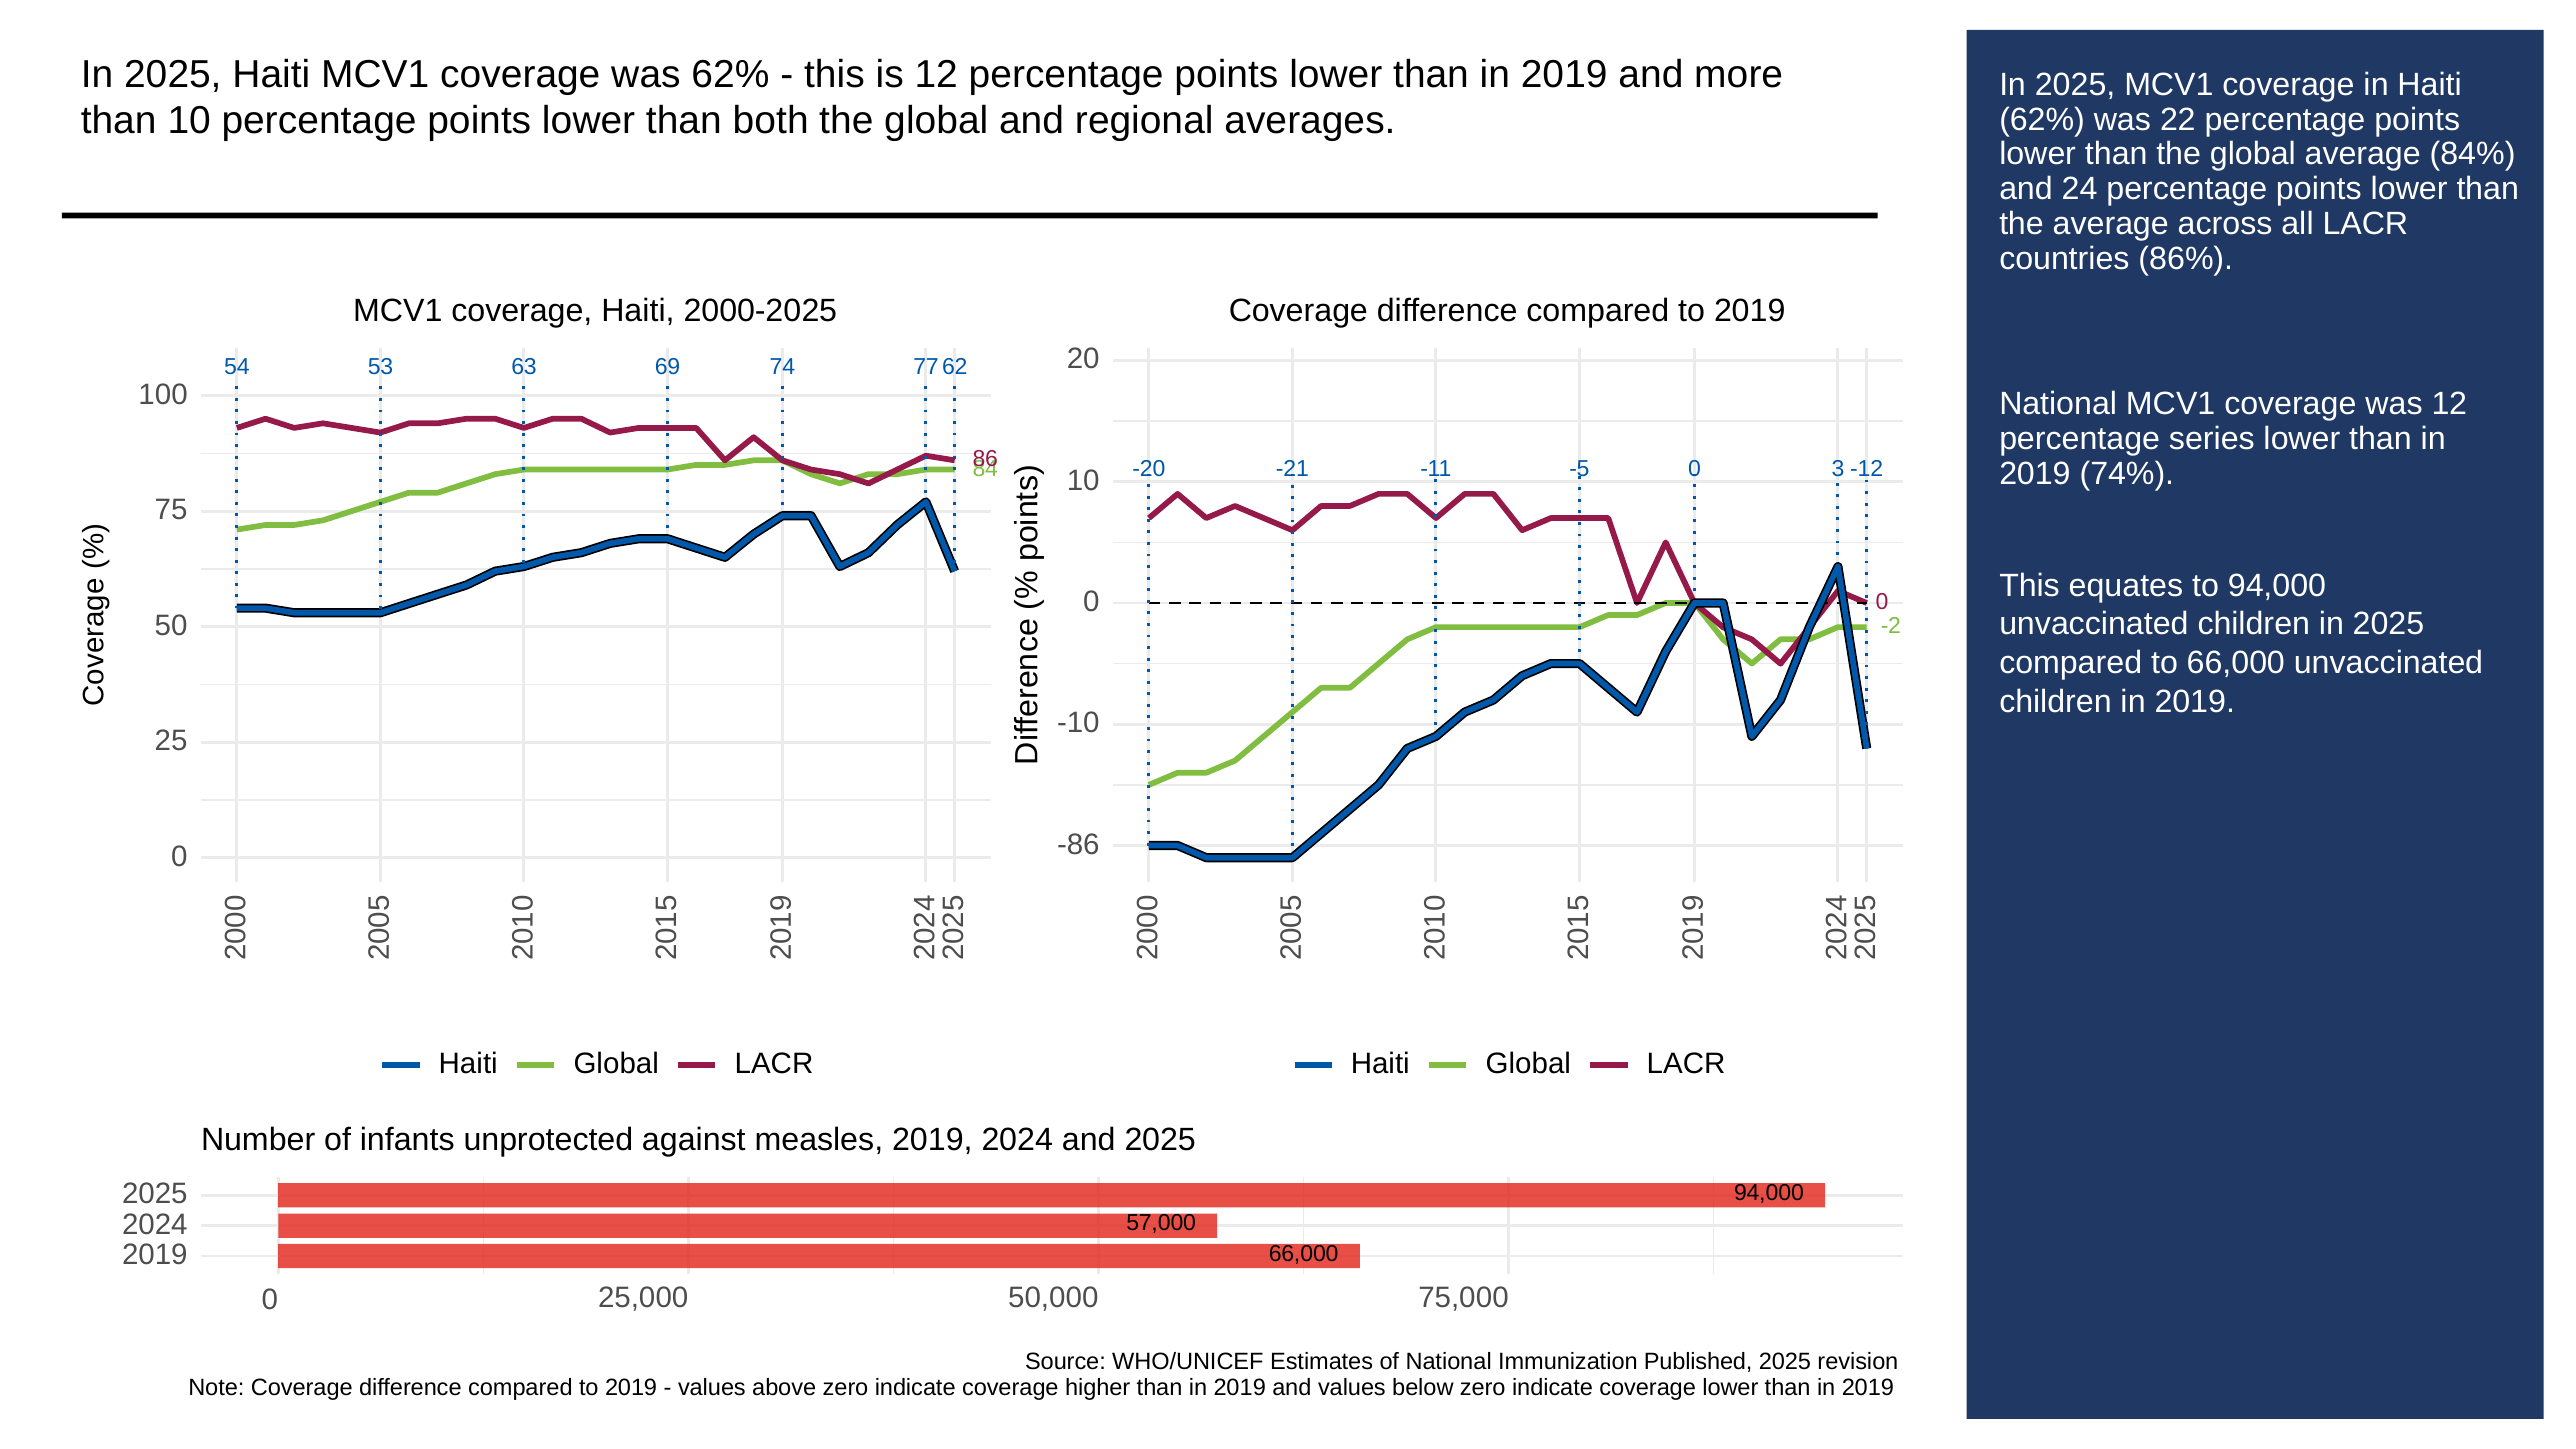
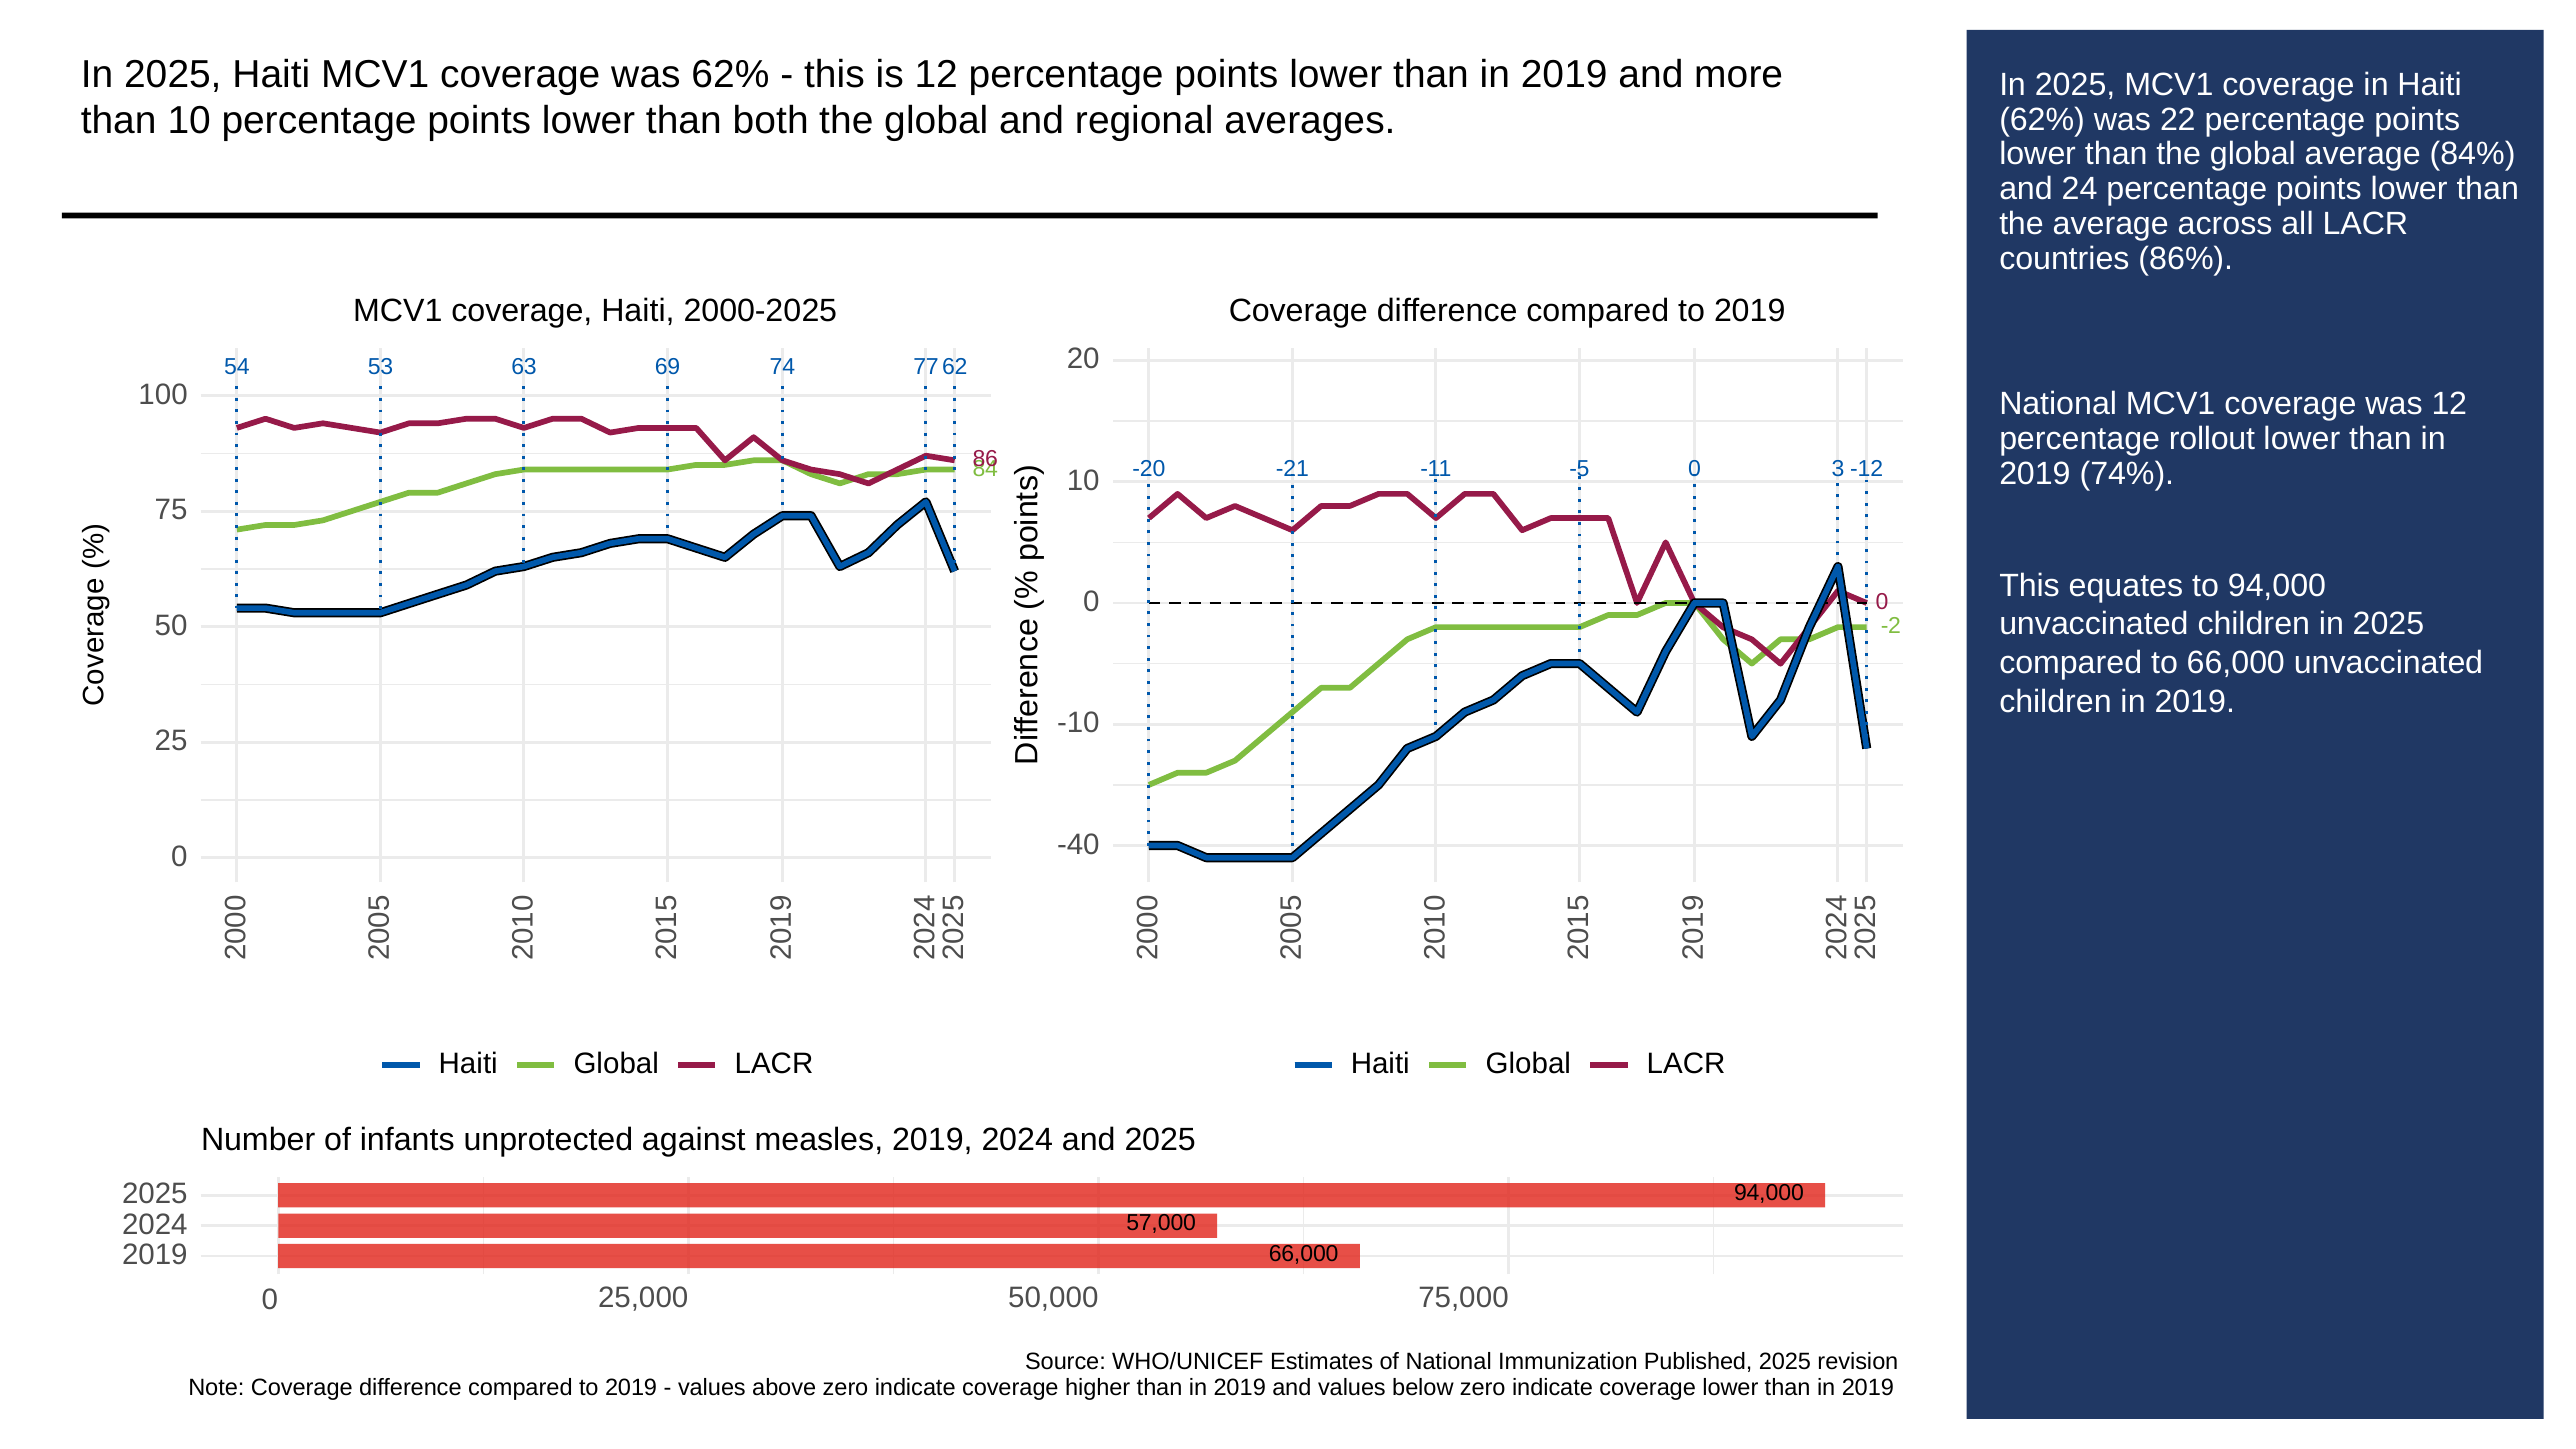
series: series -> rollout
-86: -86 -> -40
